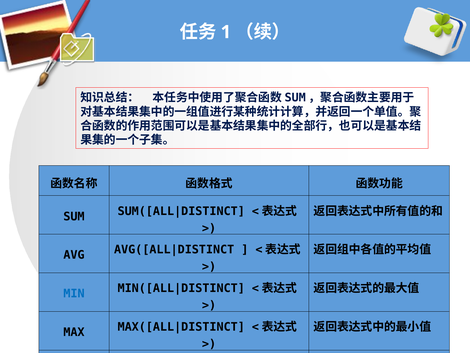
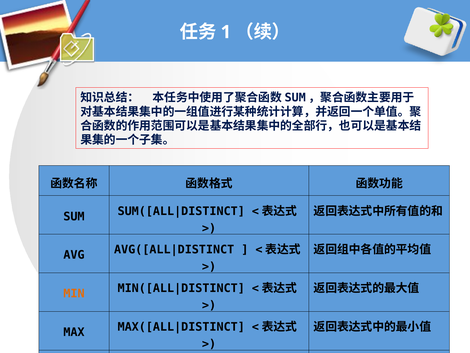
MIN colour: blue -> orange
